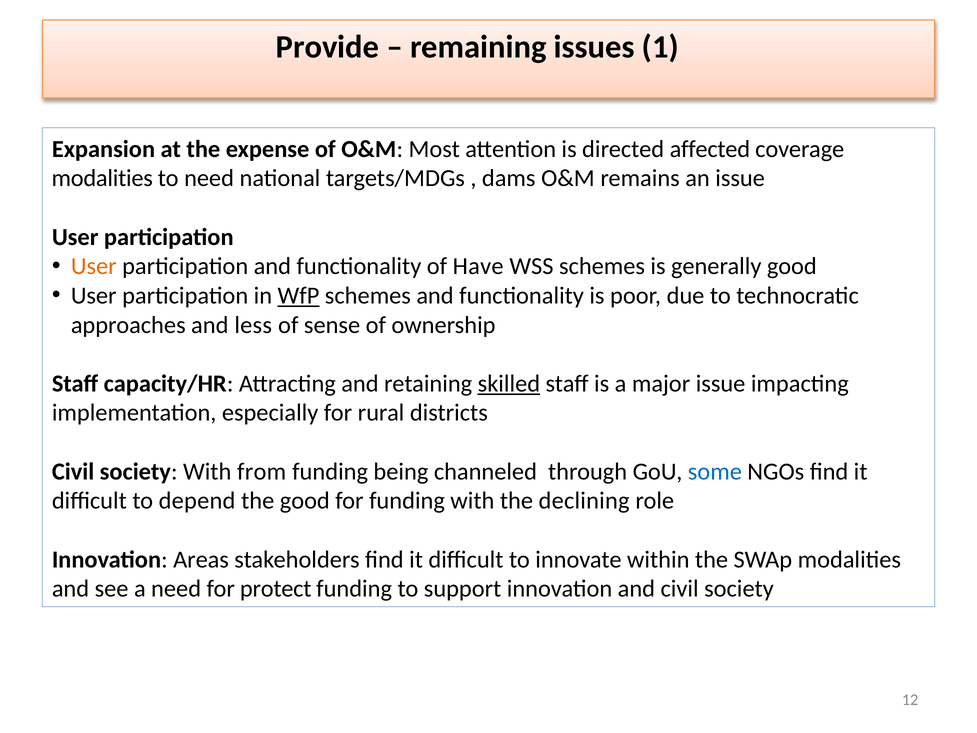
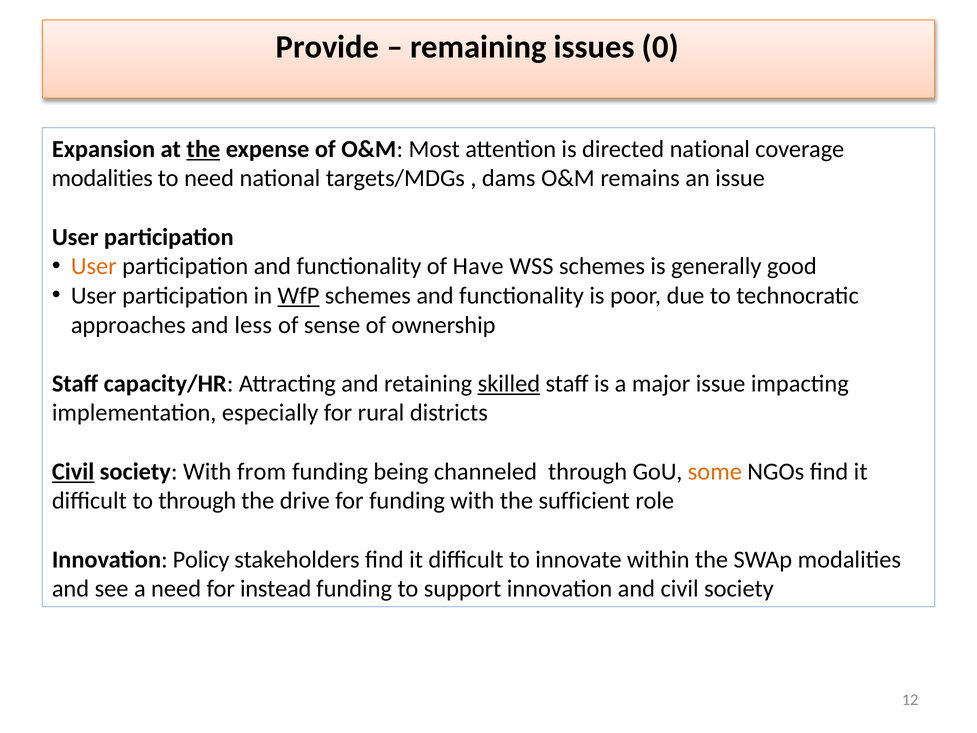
1: 1 -> 0
the at (203, 149) underline: none -> present
directed affected: affected -> national
Civil at (73, 471) underline: none -> present
some colour: blue -> orange
to depend: depend -> through
the good: good -> drive
declining: declining -> sufficient
Areas: Areas -> Policy
protect: protect -> instead
